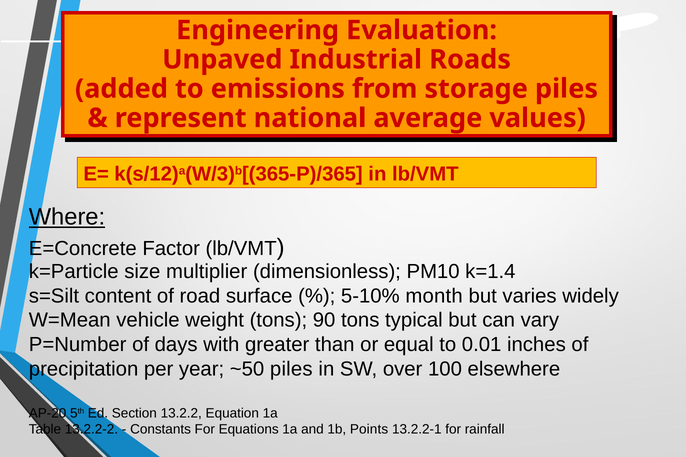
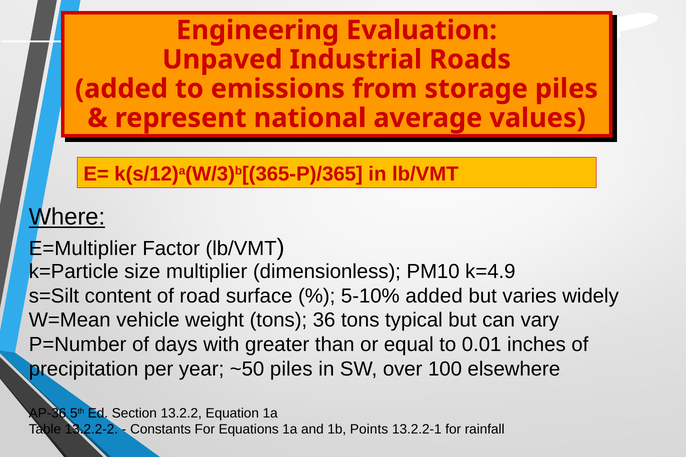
E=Concrete: E=Concrete -> E=Multiplier
k=1.4: k=1.4 -> k=4.9
5-10% month: month -> added
90: 90 -> 36
AP-20: AP-20 -> AP-36
